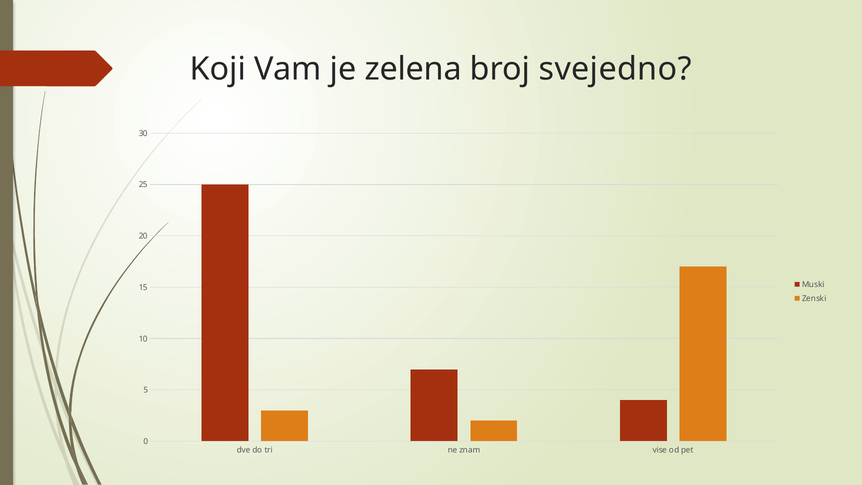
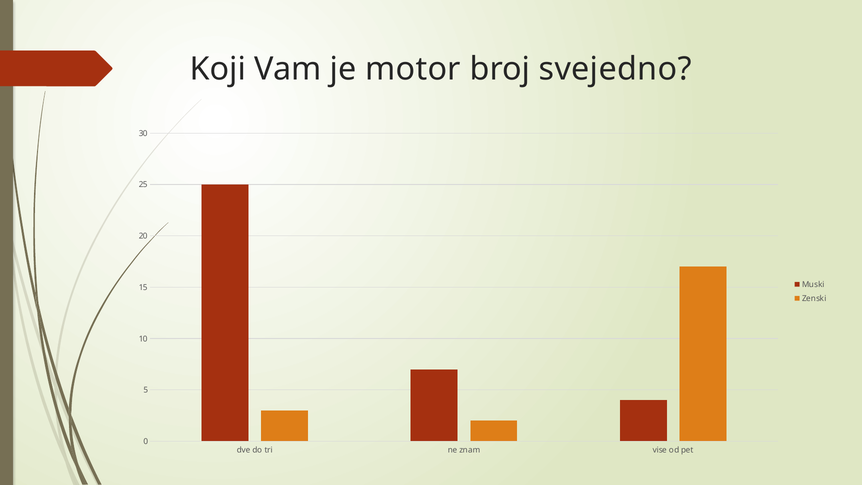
zelena: zelena -> motor
